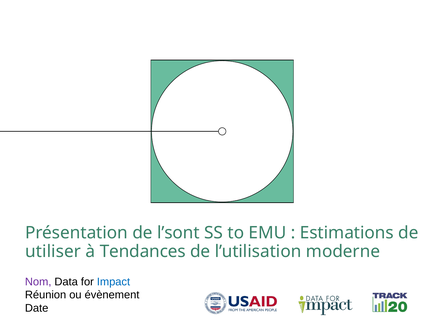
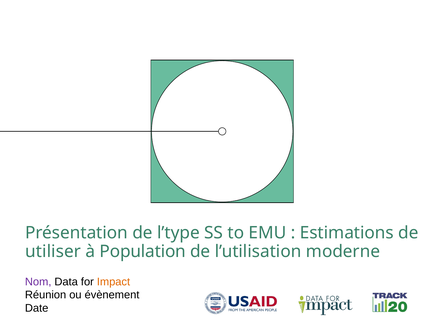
l’sont: l’sont -> l’type
Tendances: Tendances -> Population
Impact colour: blue -> orange
